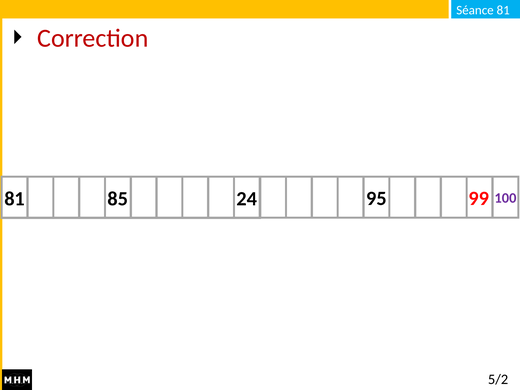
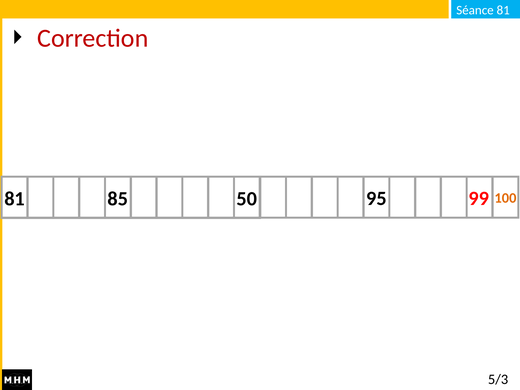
24: 24 -> 50
100 colour: purple -> orange
5/2: 5/2 -> 5/3
